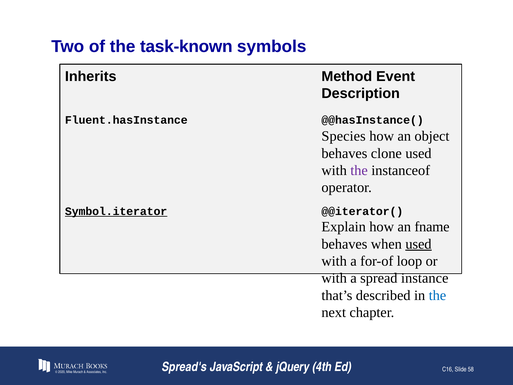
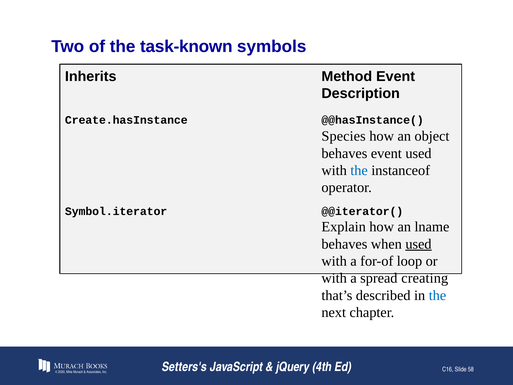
Fluent.hasInstance: Fluent.hasInstance -> Create.hasInstance
behaves clone: clone -> event
the at (359, 170) colour: purple -> blue
Symbol.iterator underline: present -> none
fname: fname -> lname
instance: instance -> creating
Spread's: Spread's -> Setters's
